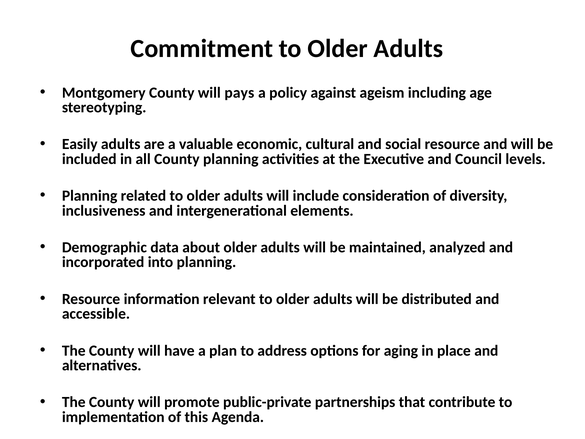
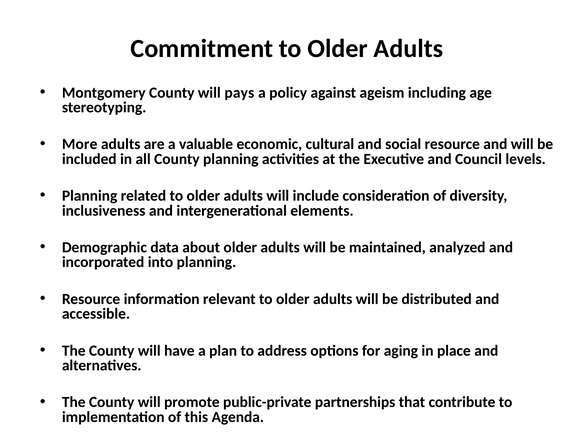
Easily: Easily -> More
